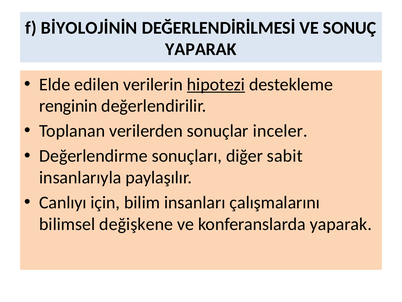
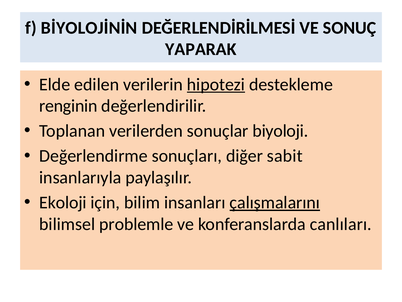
inceler: inceler -> biyoloji
Canlıyı: Canlıyı -> Ekoloji
çalışmalarını underline: none -> present
değişkene: değişkene -> problemle
konferanslarda yaparak: yaparak -> canlıları
